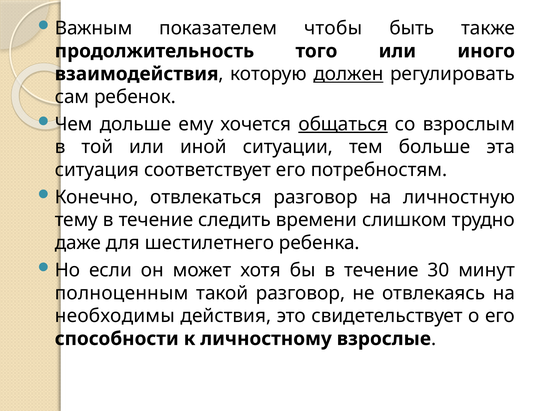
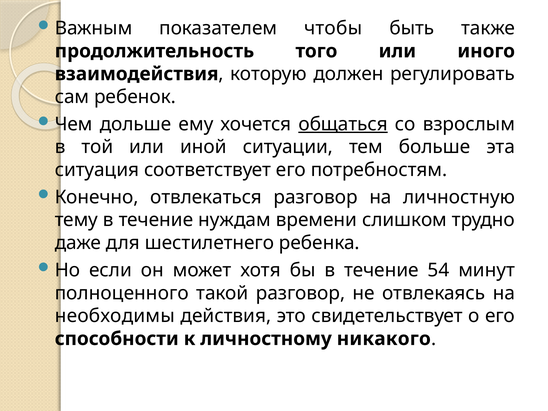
должен underline: present -> none
следить: следить -> нуждам
30: 30 -> 54
полноценным: полноценным -> полноценного
взрослые: взрослые -> никакого
